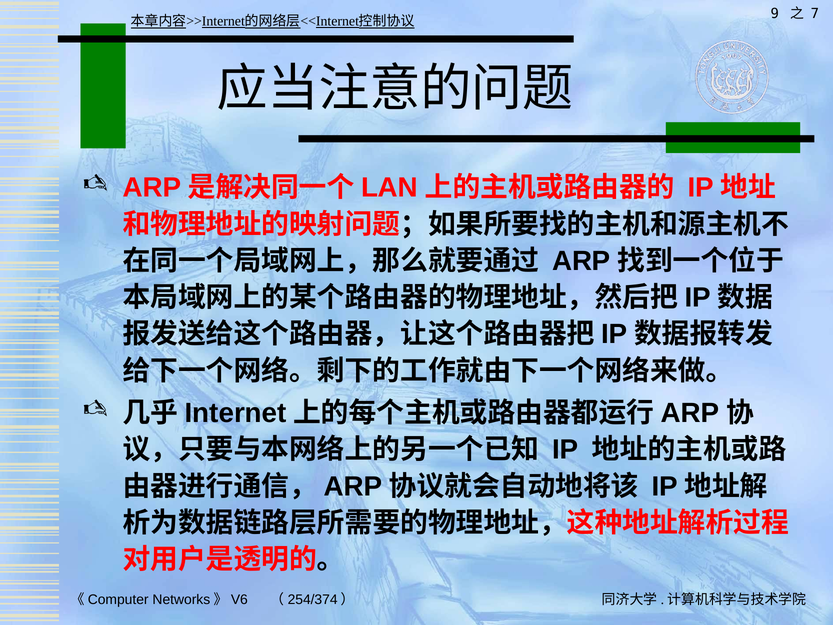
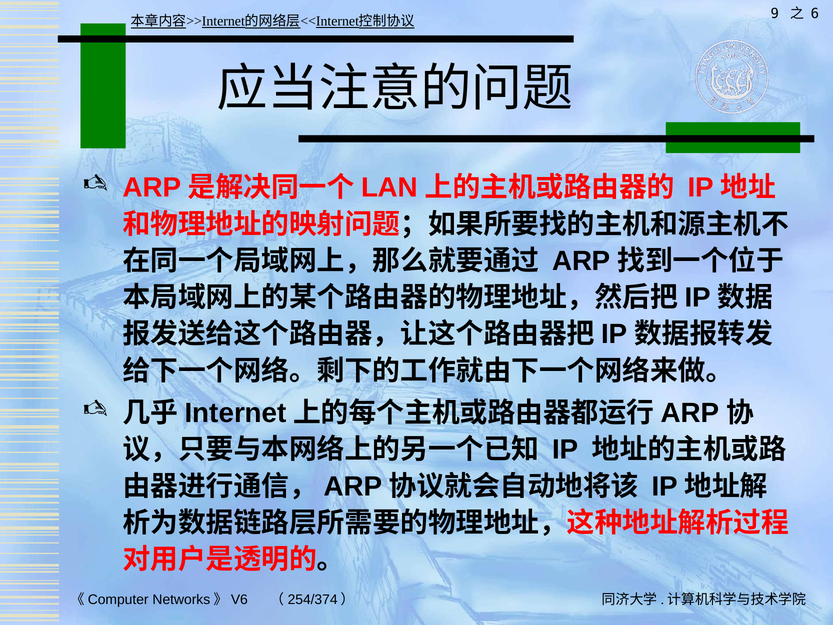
7: 7 -> 6
